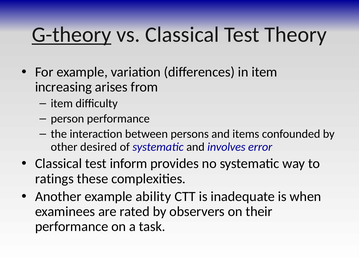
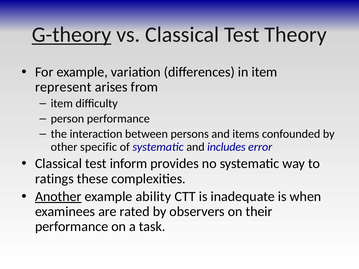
increasing: increasing -> represent
desired: desired -> specific
involves: involves -> includes
Another underline: none -> present
